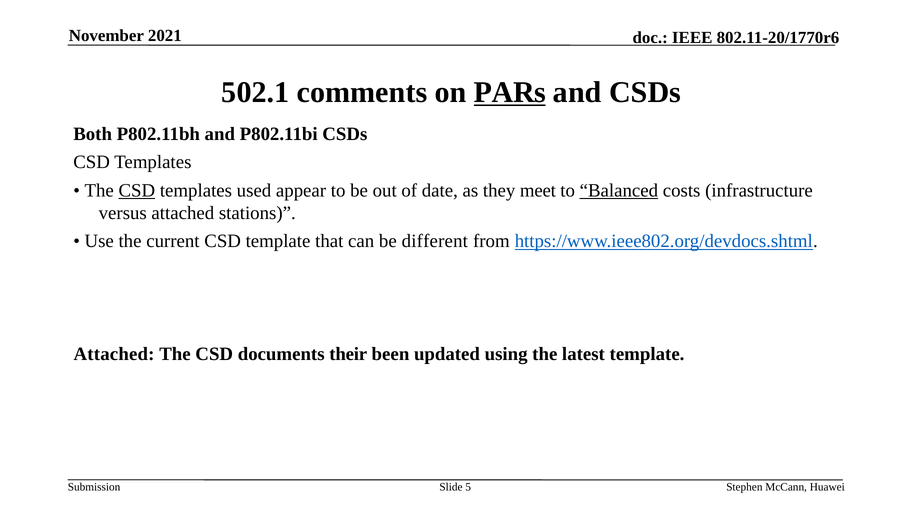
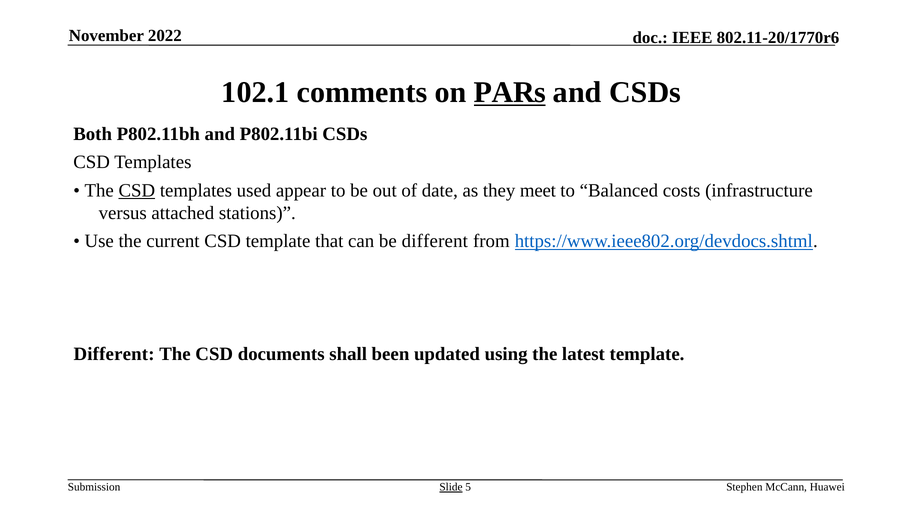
2021: 2021 -> 2022
502.1: 502.1 -> 102.1
Balanced underline: present -> none
Attached at (114, 354): Attached -> Different
their: their -> shall
Slide underline: none -> present
